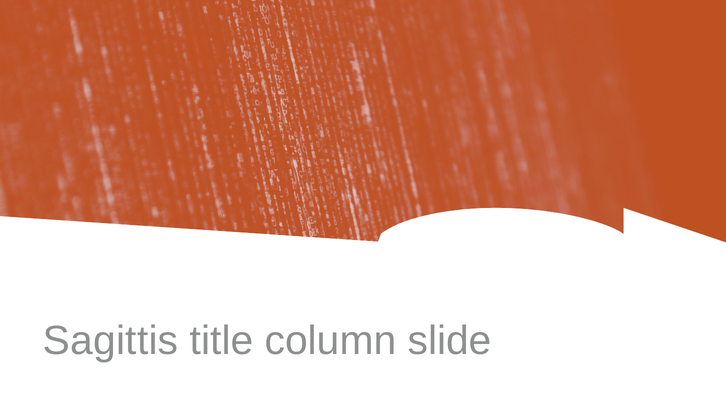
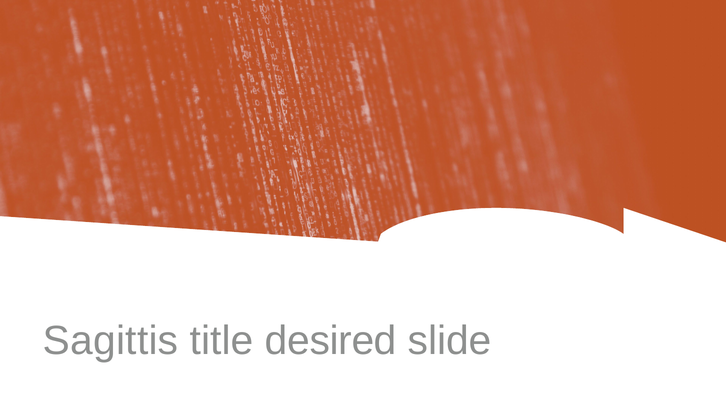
column: column -> desired
